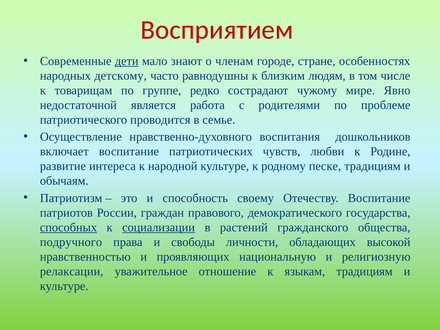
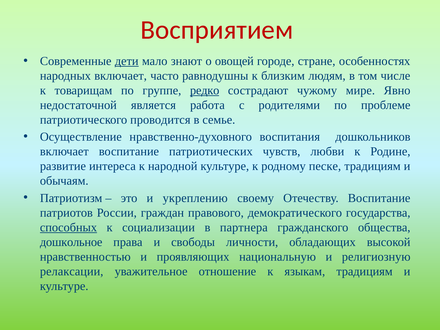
членам: членам -> овощей
народных детскому: детскому -> включает
редко underline: none -> present
способность: способность -> укреплению
социализации underline: present -> none
растений: растений -> партнера
подручного: подручного -> дошкольное
